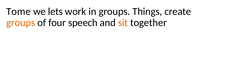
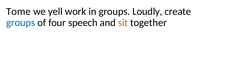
lets: lets -> yell
Things: Things -> Loudly
groups at (21, 23) colour: orange -> blue
